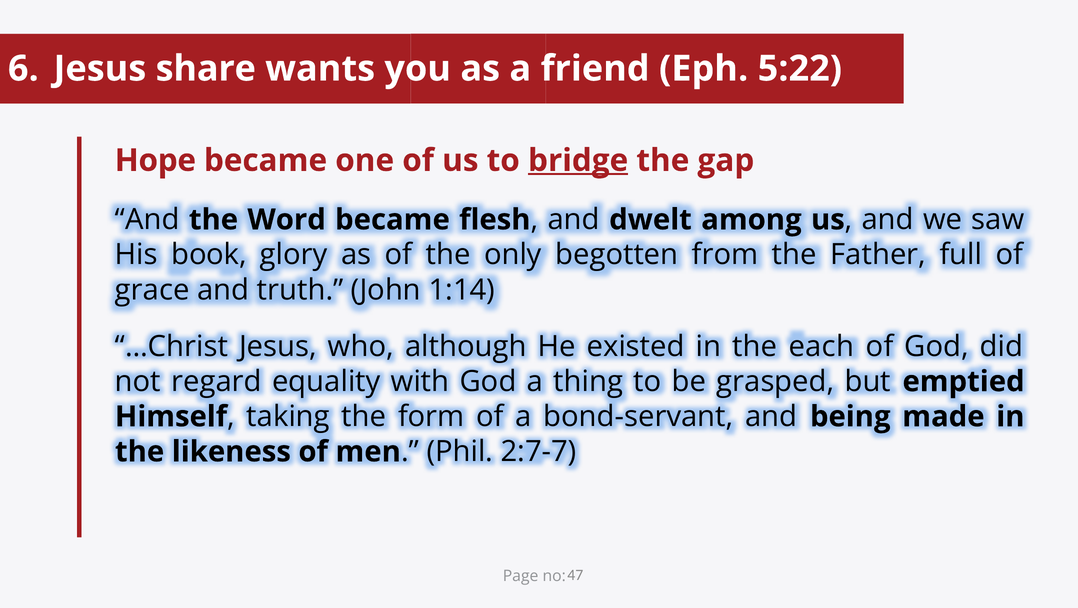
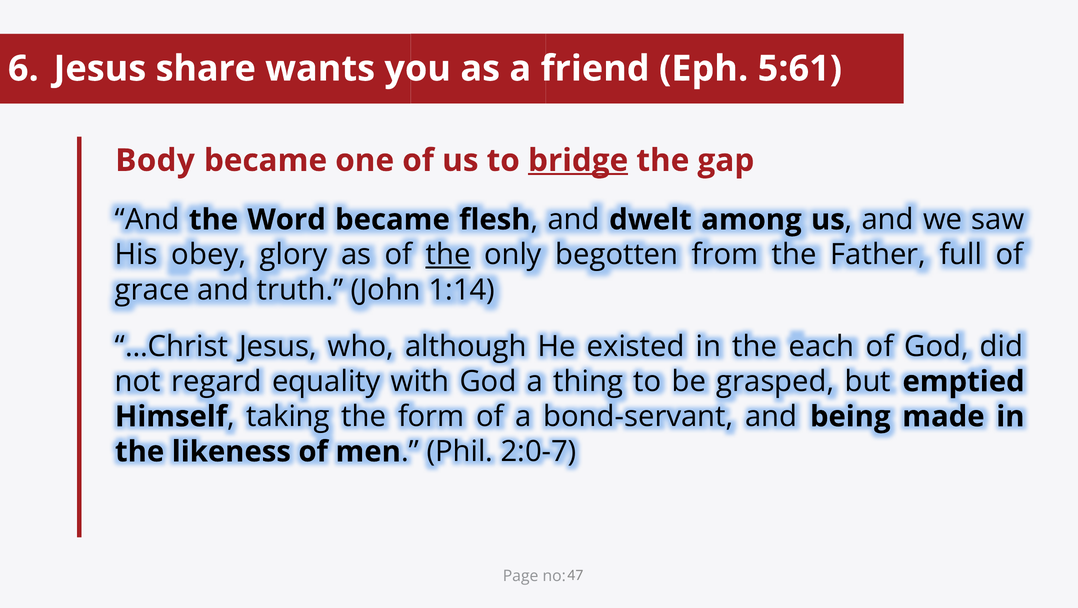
5:22: 5:22 -> 5:61
Hope: Hope -> Body
book: book -> obey
the at (448, 255) underline: none -> present
2:7-7: 2:7-7 -> 2:0-7
